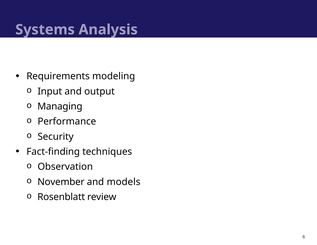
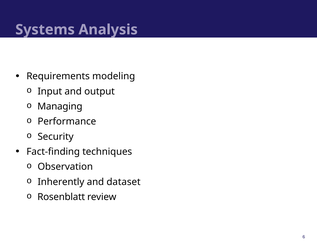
November: November -> Inherently
models: models -> dataset
